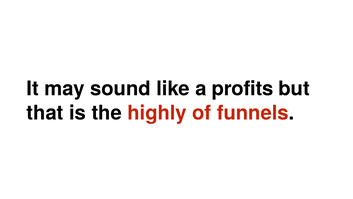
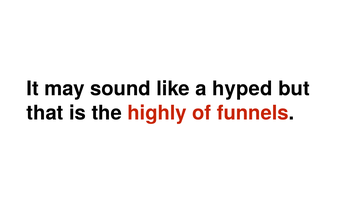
profits: profits -> hyped
